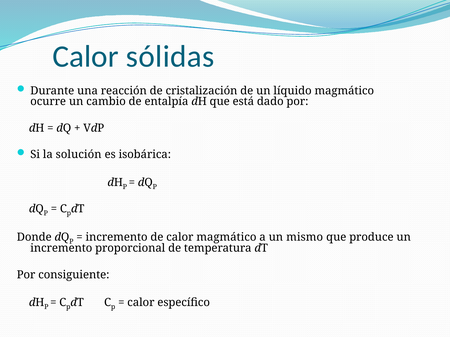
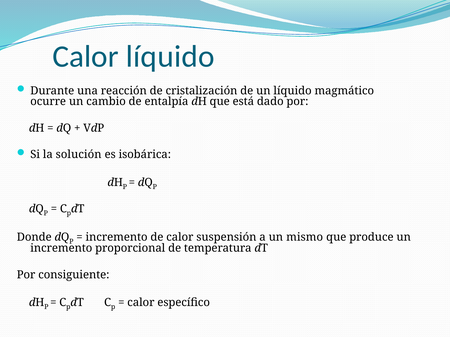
Calor sólidas: sólidas -> líquido
calor magmático: magmático -> suspensión
